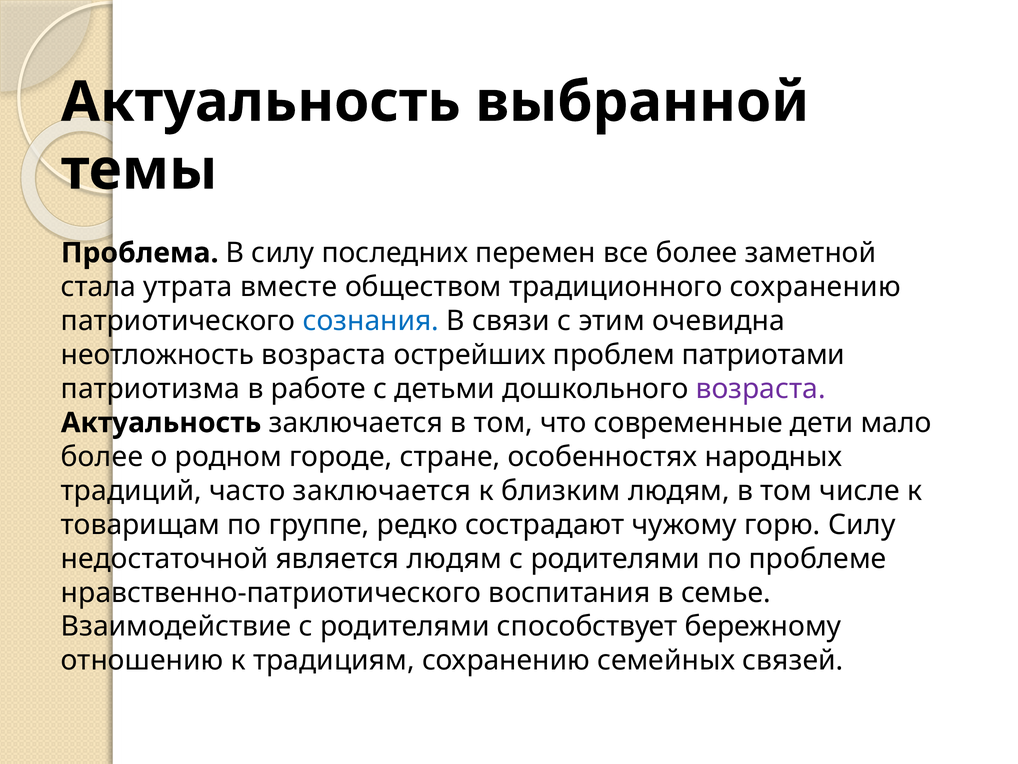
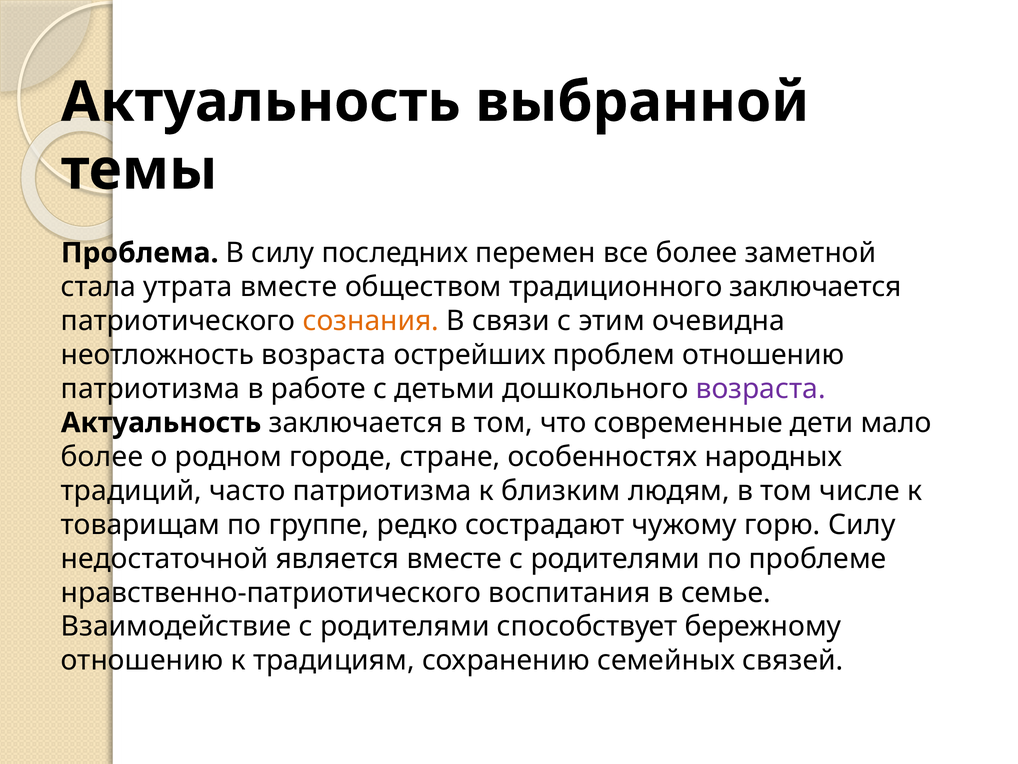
традиционного сохранению: сохранению -> заключается
сознания colour: blue -> orange
проблем патриотами: патриотами -> отношению
часто заключается: заключается -> патриотизма
является людям: людям -> вместе
